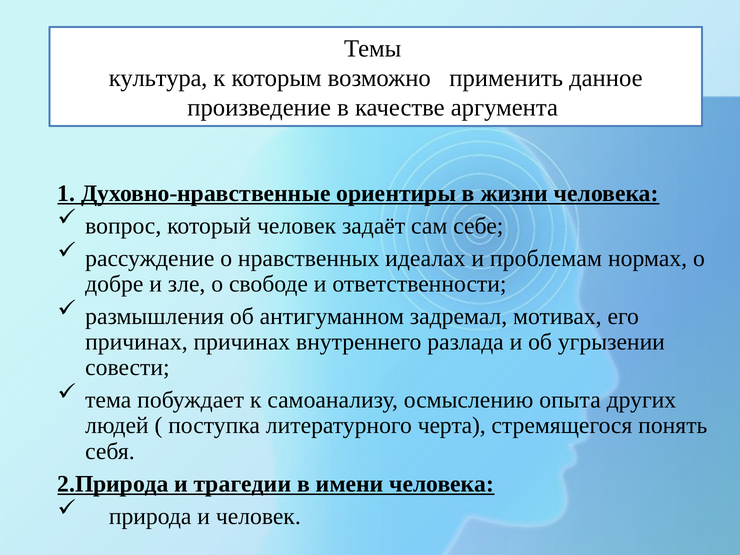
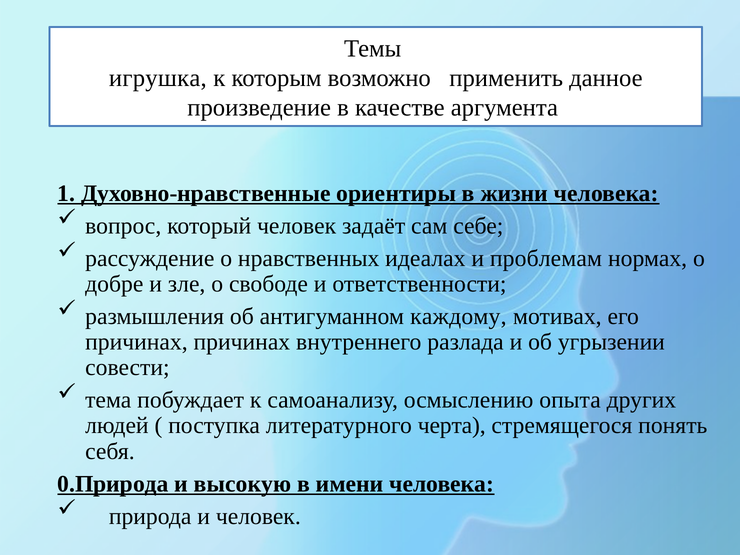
культура: культура -> игрушка
задремал: задремал -> каждому
2.Природа: 2.Природа -> 0.Природа
трагедии: трагедии -> высокую
